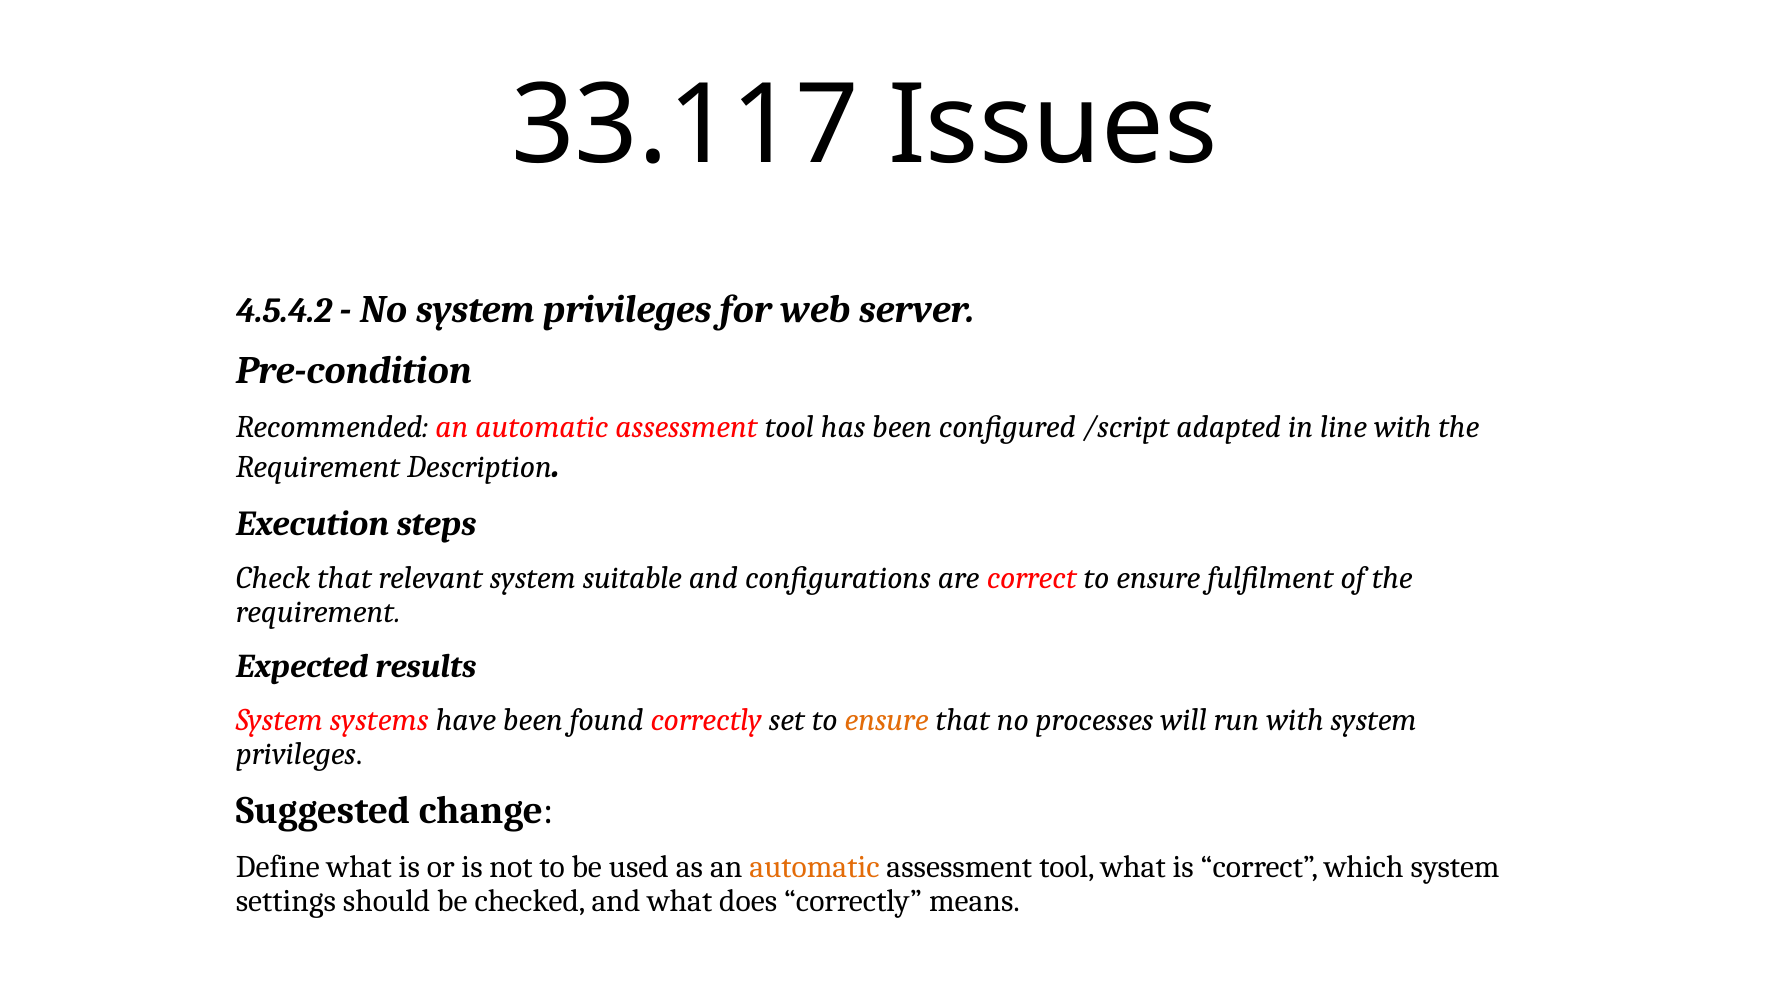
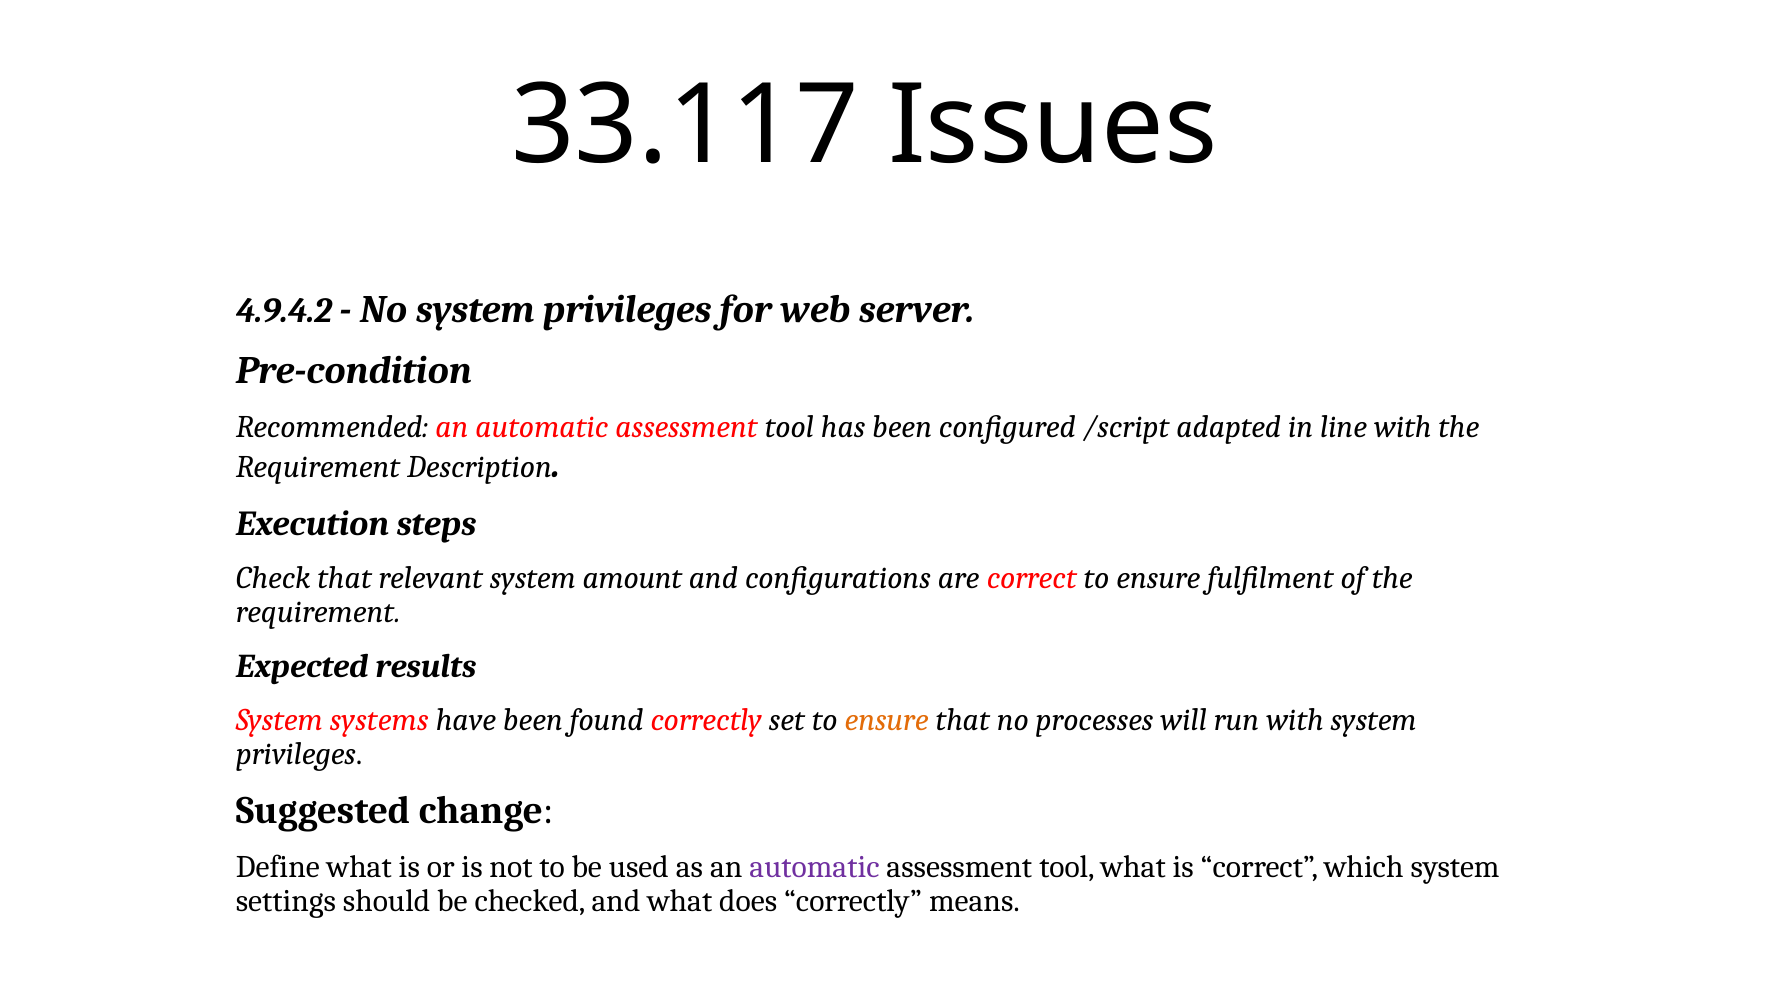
4.5.4.2: 4.5.4.2 -> 4.9.4.2
suitable: suitable -> amount
automatic at (815, 867) colour: orange -> purple
